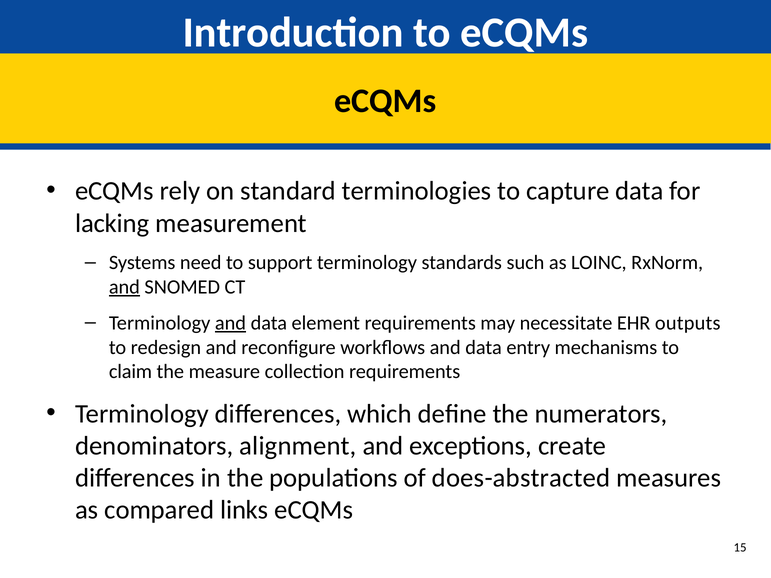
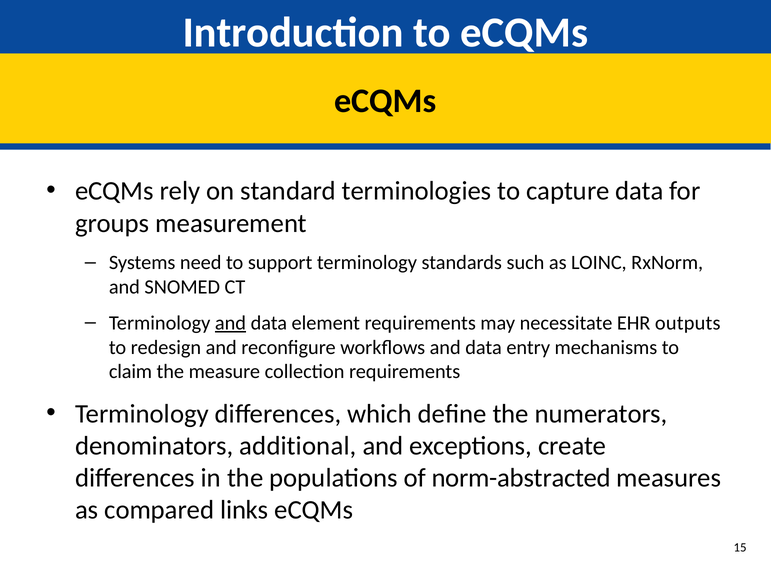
lacking: lacking -> groups
and at (124, 287) underline: present -> none
alignment: alignment -> additional
does-abstracted: does-abstracted -> norm-abstracted
